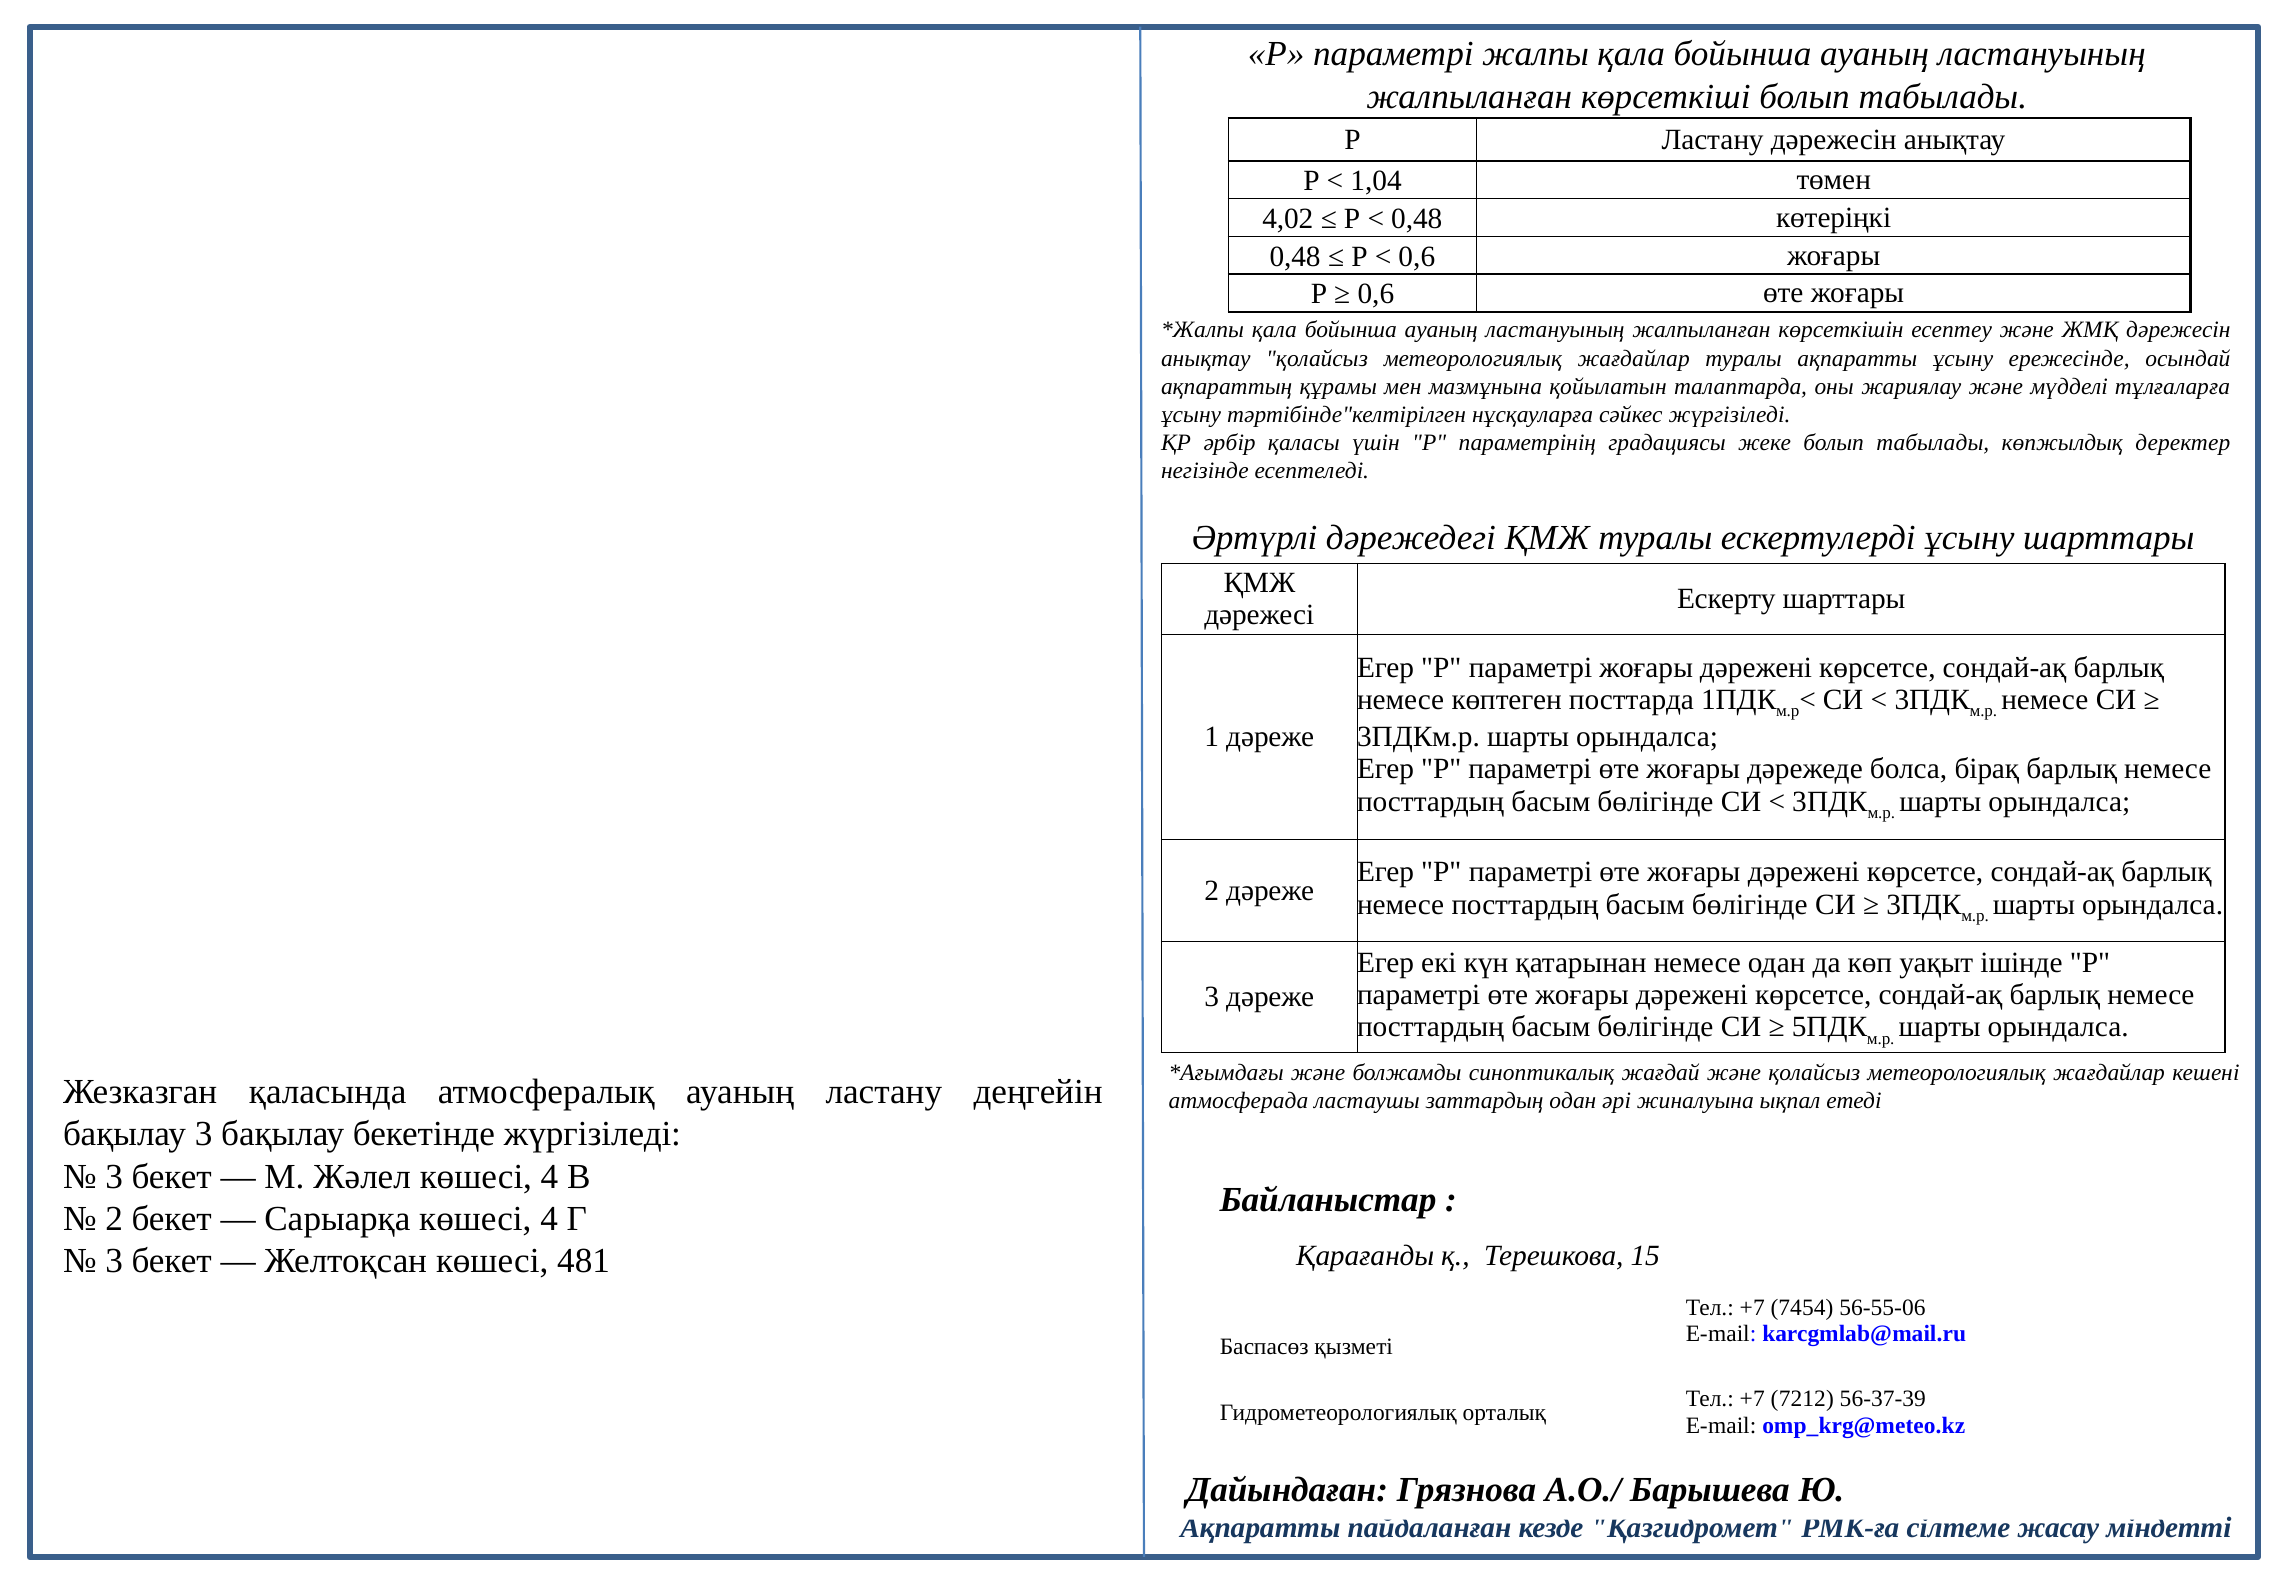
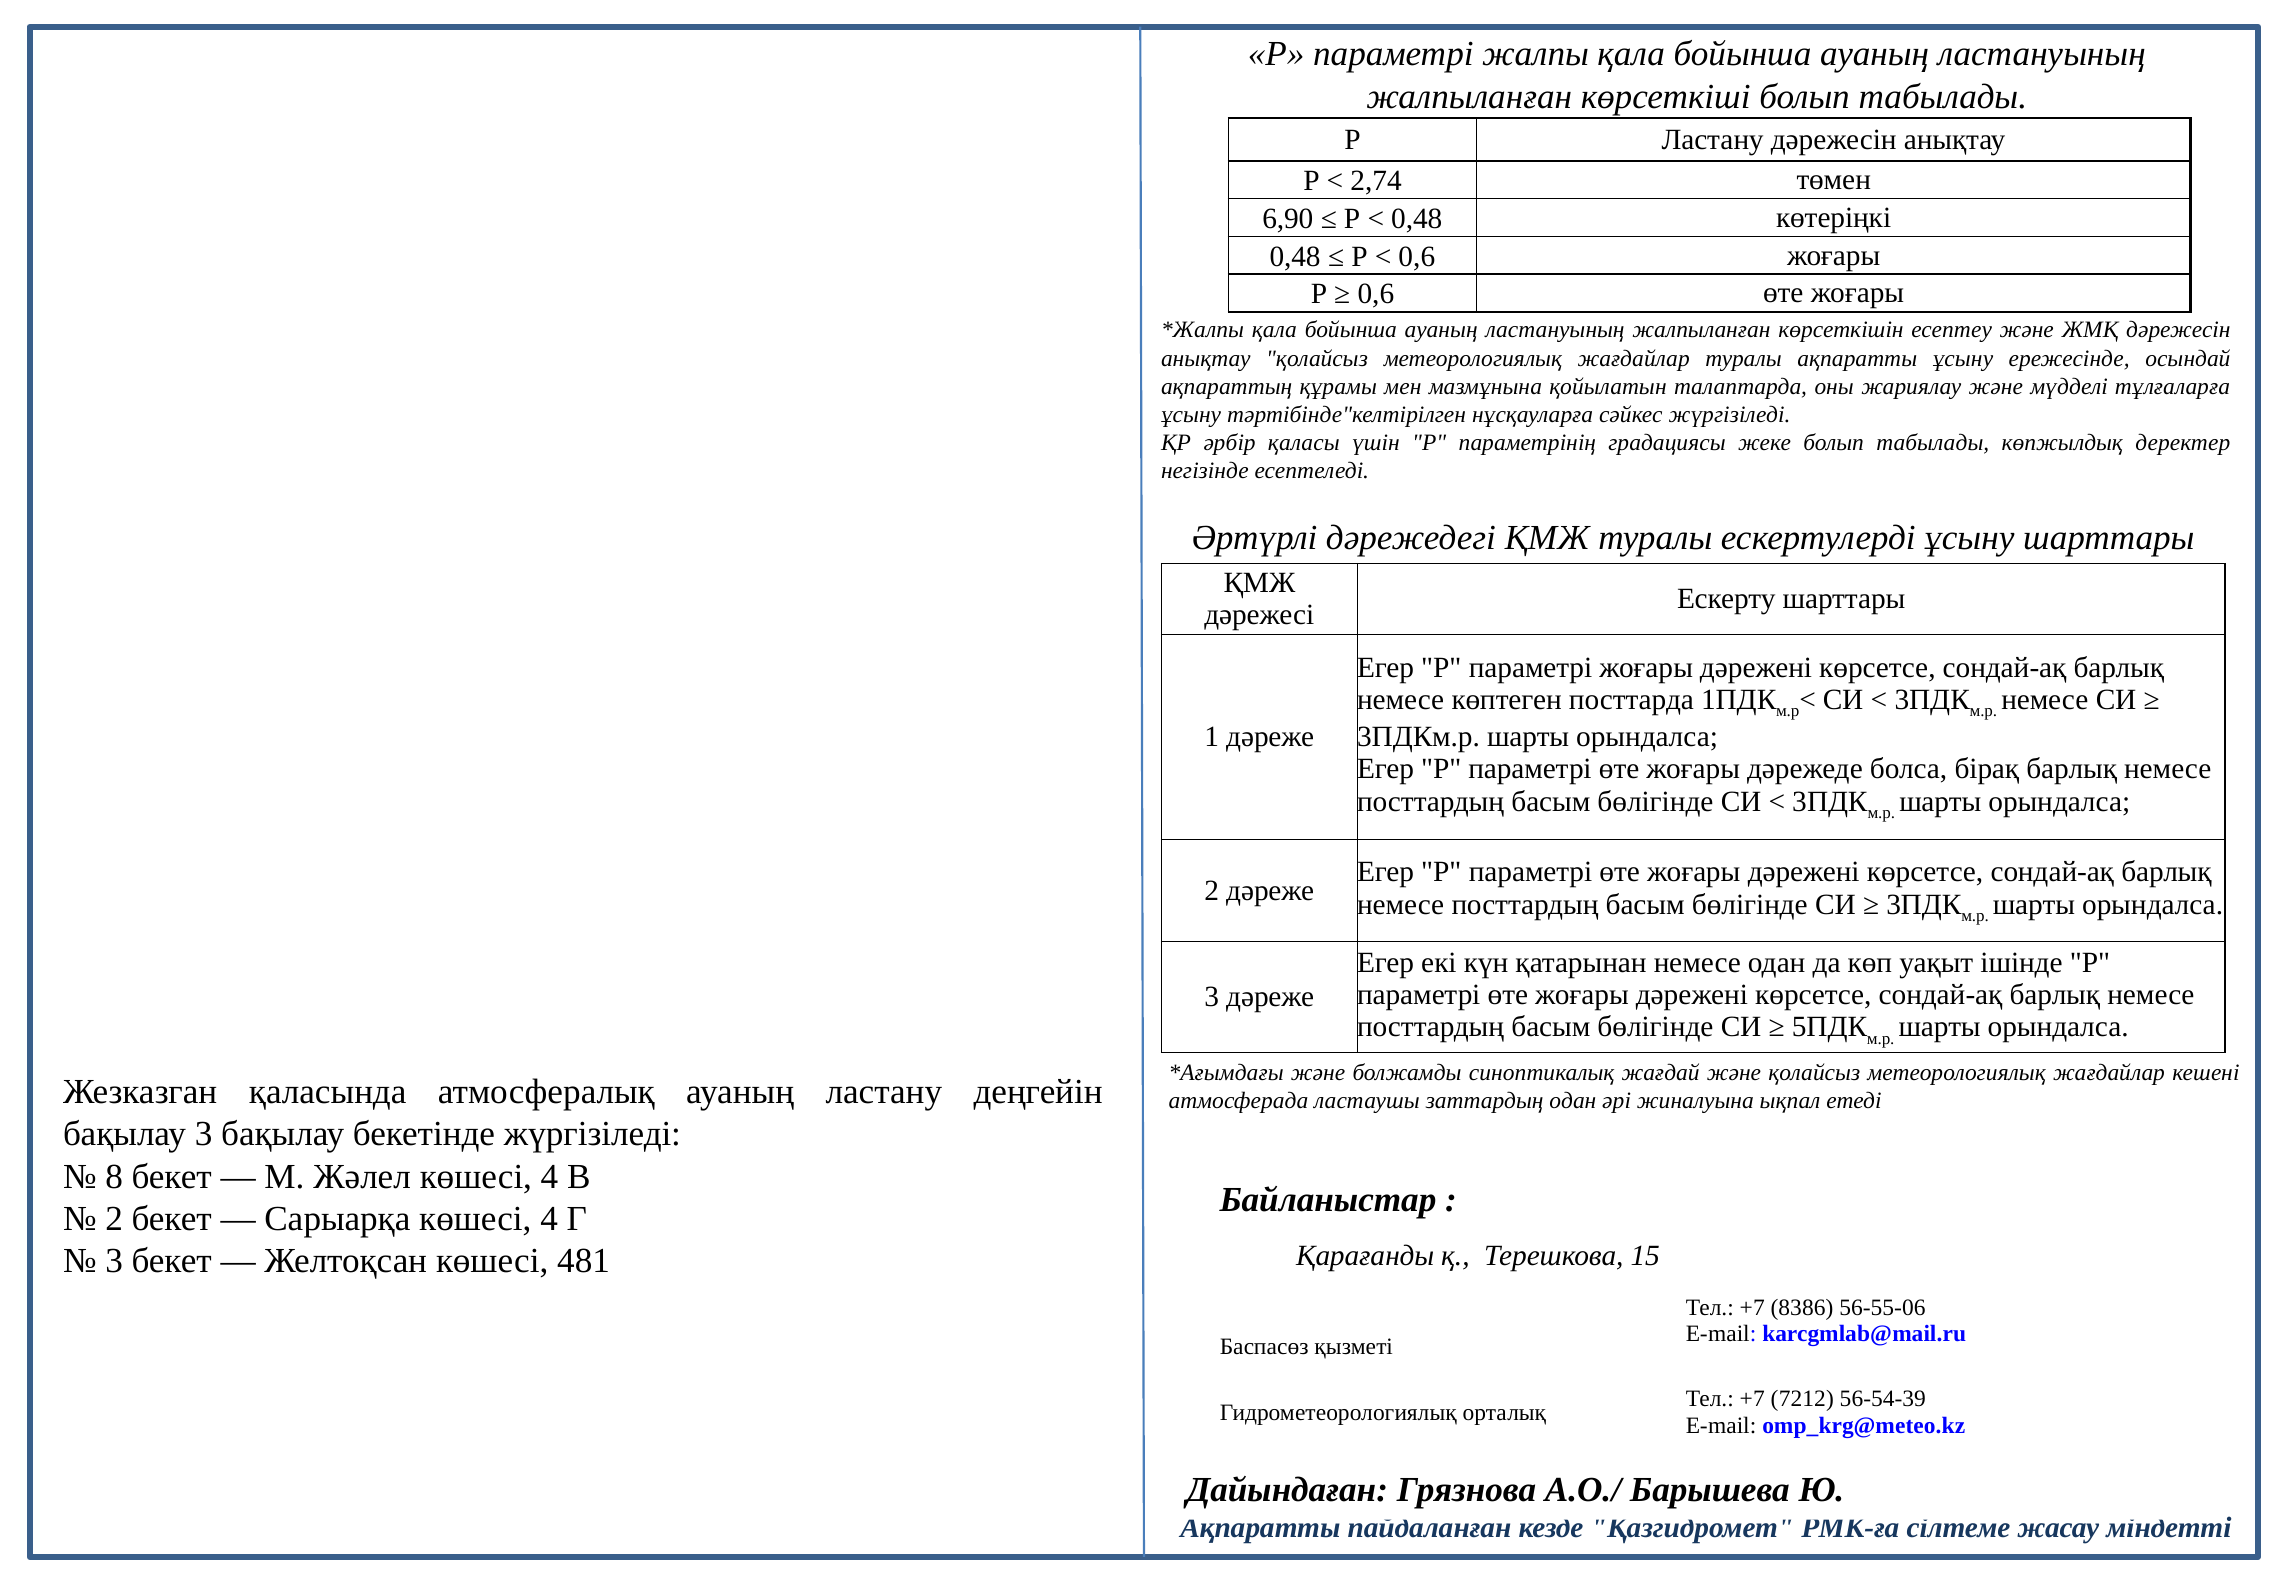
1,04: 1,04 -> 2,74
4,02: 4,02 -> 6,90
3 at (114, 1176): 3 -> 8
7454: 7454 -> 8386
56-37-39: 56-37-39 -> 56-54-39
